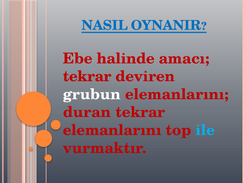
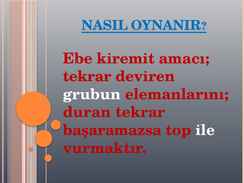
halinde: halinde -> kiremit
elemanlarını at (112, 130): elemanlarını -> başaramazsa
ile colour: light blue -> white
